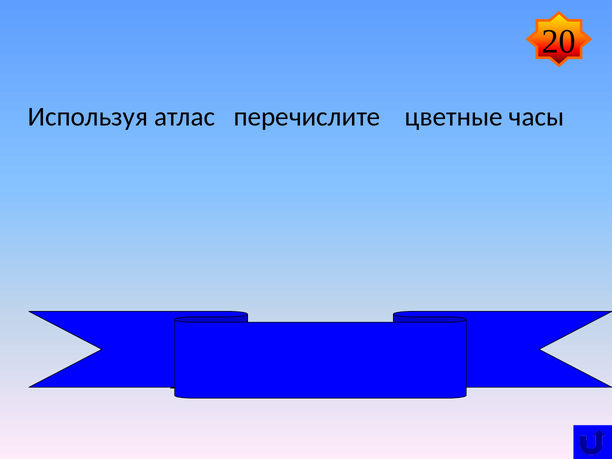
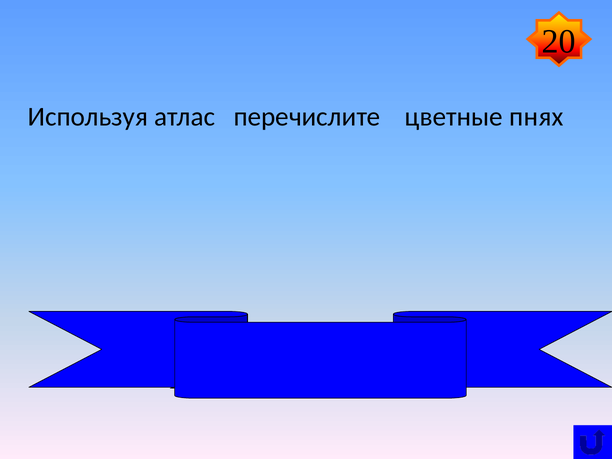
часы: часы -> пнях
